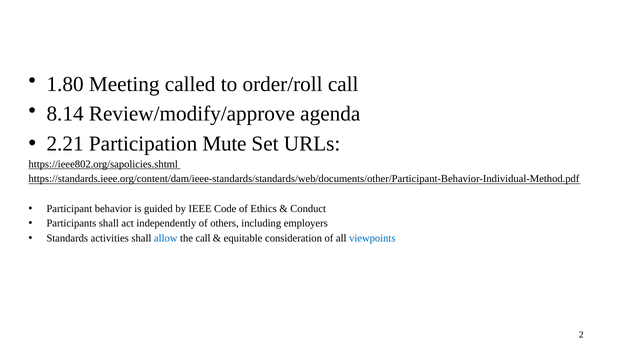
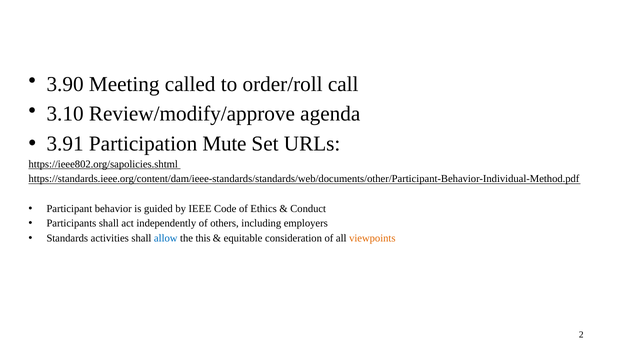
1.80: 1.80 -> 3.90
8.14: 8.14 -> 3.10
2.21: 2.21 -> 3.91
the call: call -> this
viewpoints colour: blue -> orange
